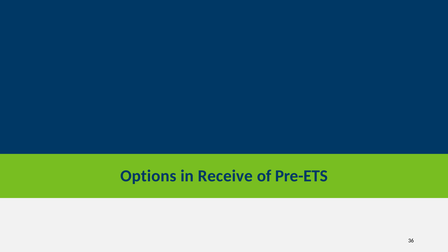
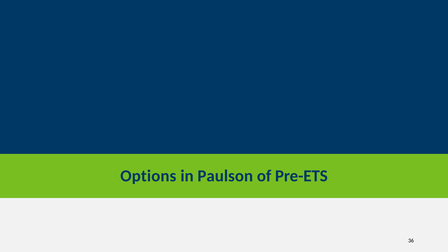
Receive: Receive -> Paulson
